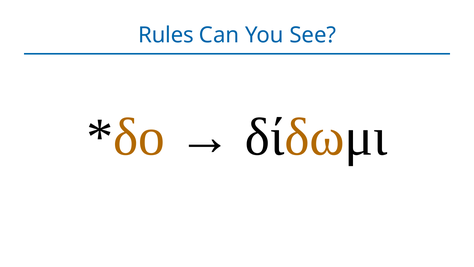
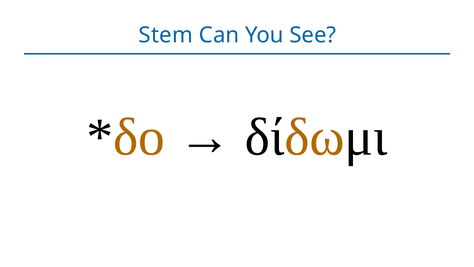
Rules: Rules -> Stem
